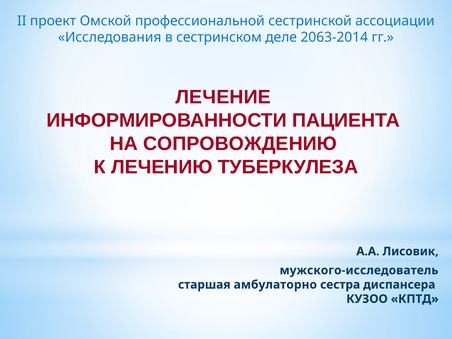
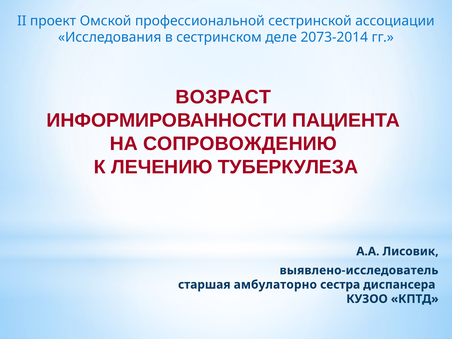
2063-2014: 2063-2014 -> 2073-2014
ЛЕЧЕНИЕ: ЛЕЧЕНИЕ -> ВОЗРАСТ
мужского-исследователь: мужского-исследователь -> выявлено-исследователь
